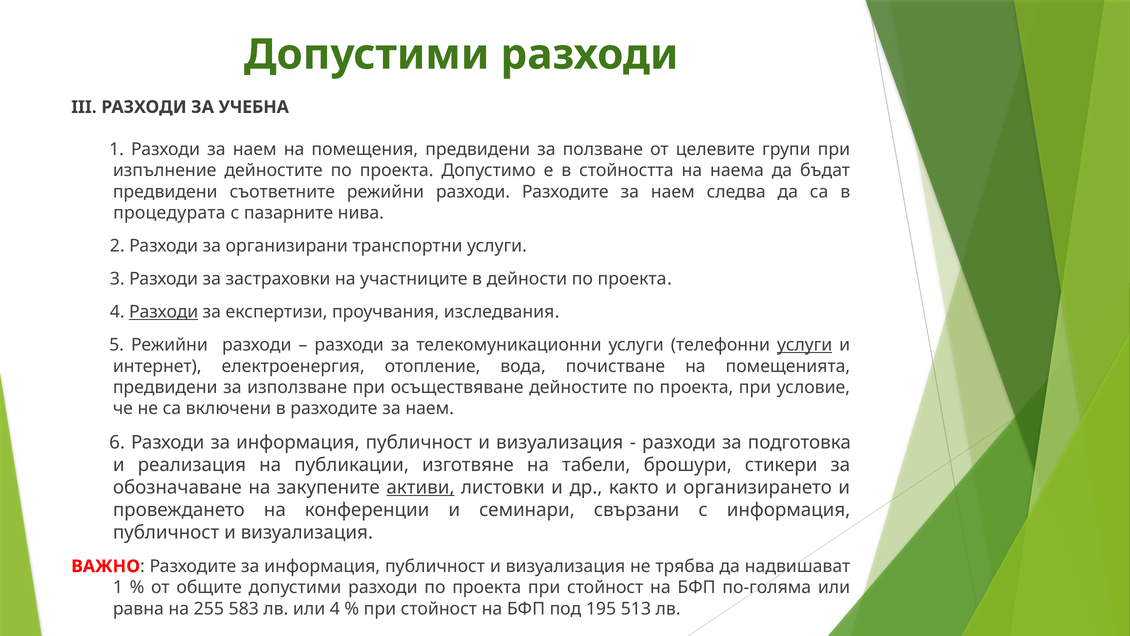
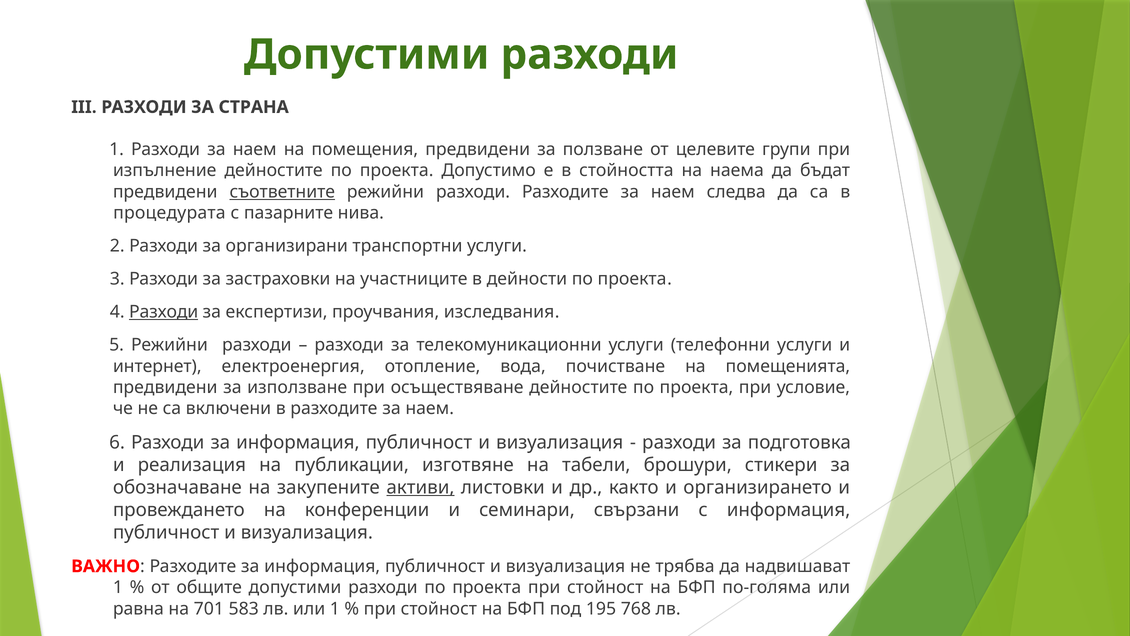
УЧЕБНА: УЧЕБНА -> СТРАНА
съответните underline: none -> present
услуги at (805, 345) underline: present -> none
255: 255 -> 701
или 4: 4 -> 1
513: 513 -> 768
